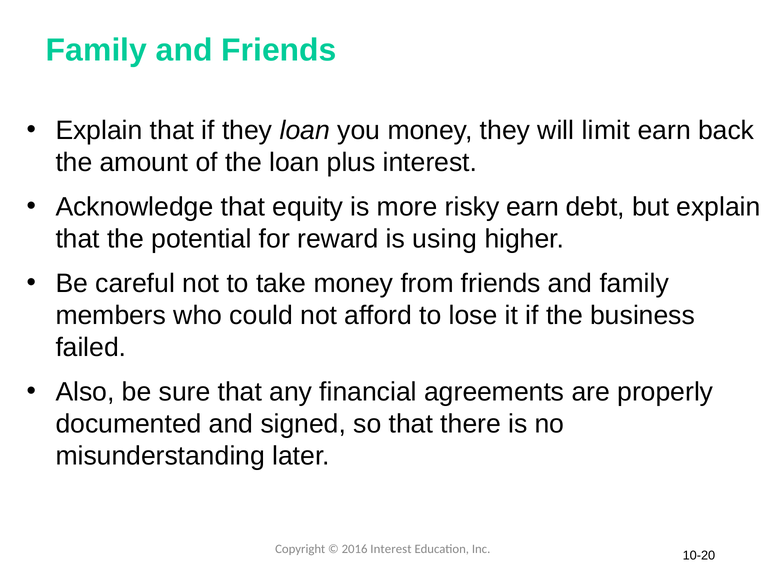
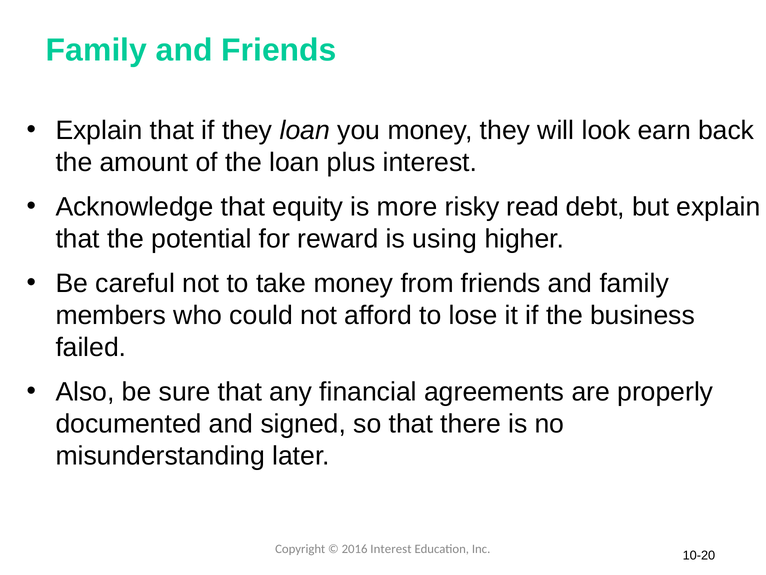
limit: limit -> look
risky earn: earn -> read
